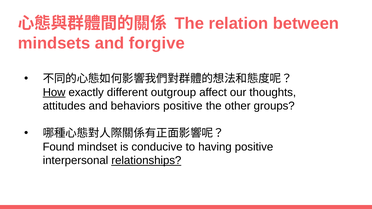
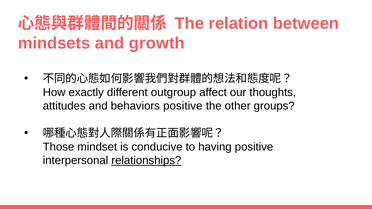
forgive: forgive -> growth
How underline: present -> none
Found: Found -> Those
